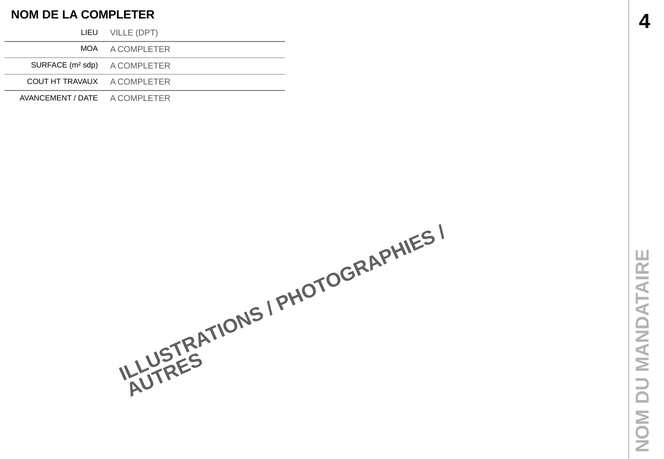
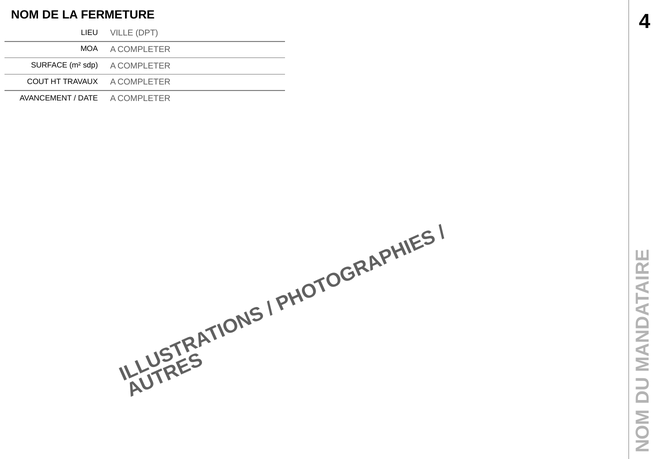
LA COMPLETER: COMPLETER -> FERMETURE
